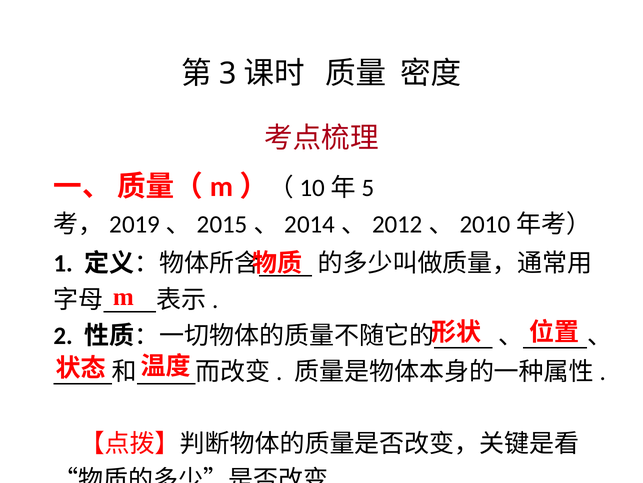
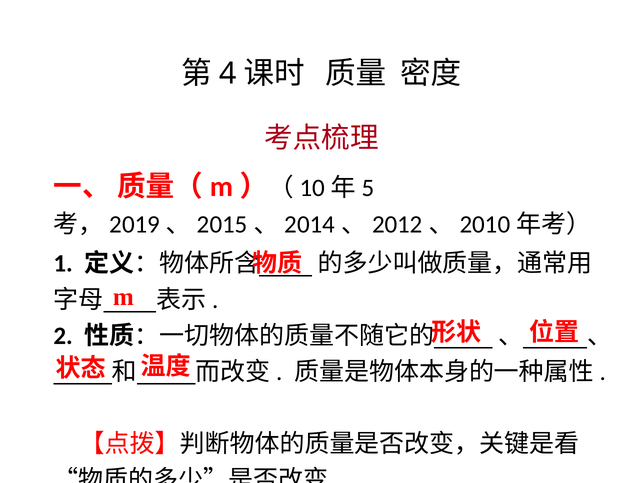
3: 3 -> 4
